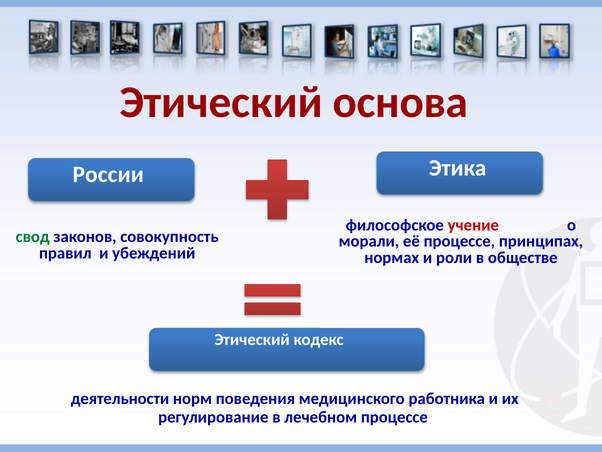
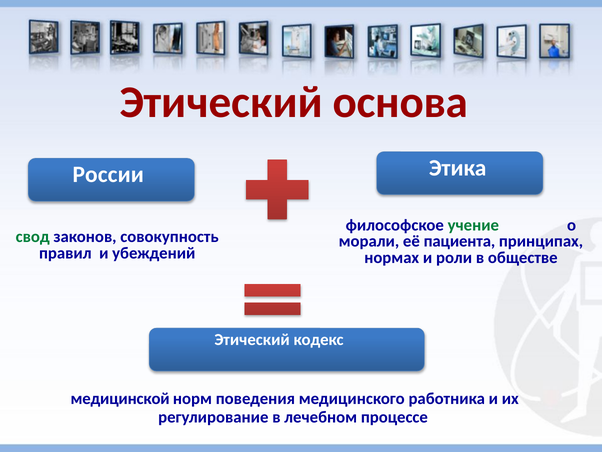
учение colour: red -> green
её процессе: процессе -> пациента
деятельности: деятельности -> медицинской
